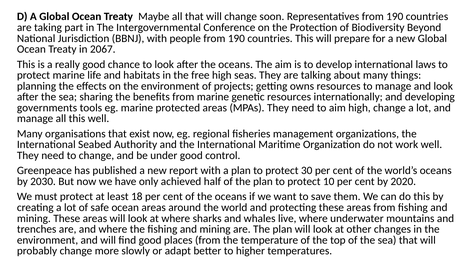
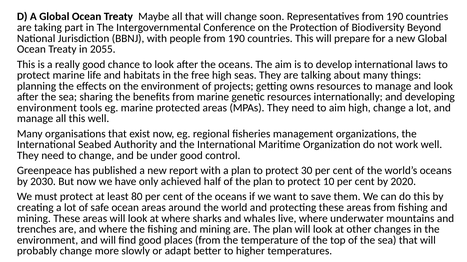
2067: 2067 -> 2055
governments at (47, 108): governments -> environment
18: 18 -> 80
